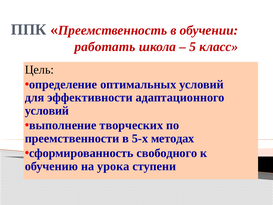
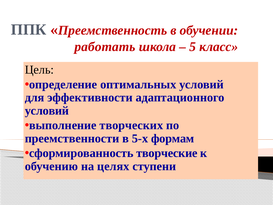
методах: методах -> формам
свободного: свободного -> творческие
урока: урока -> целях
